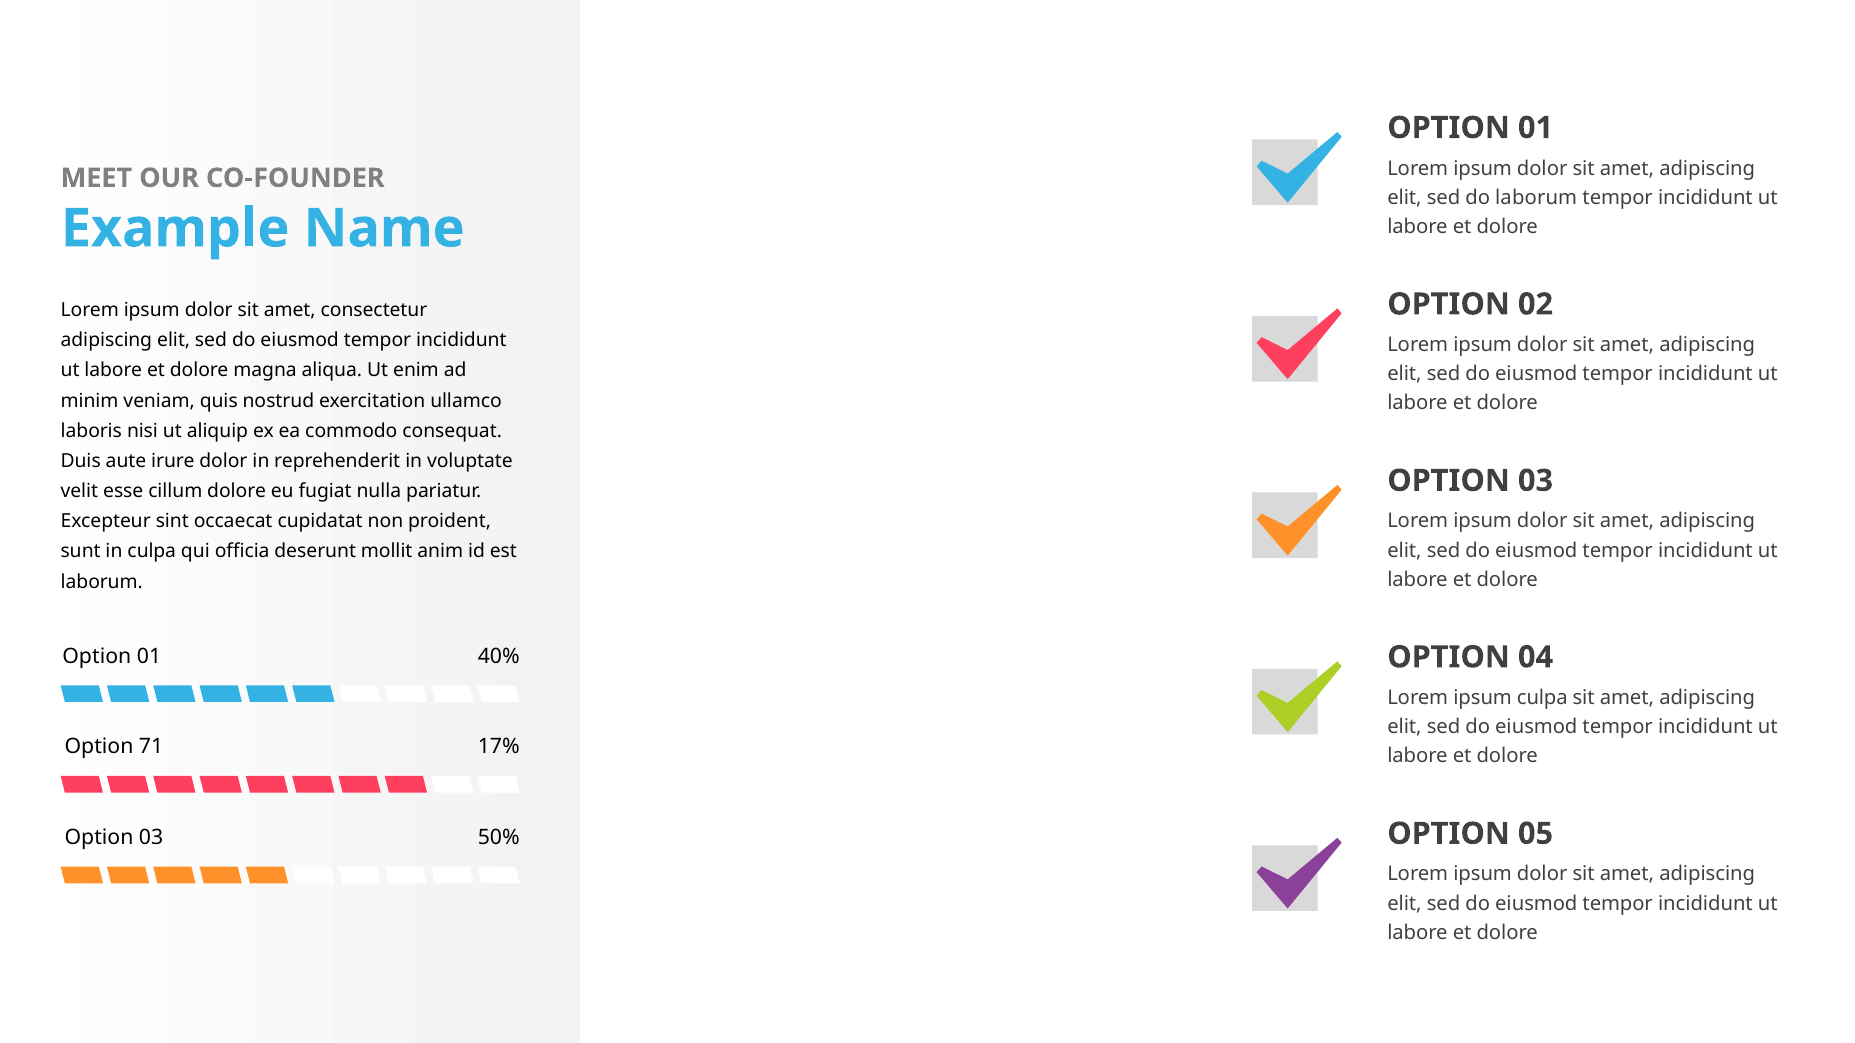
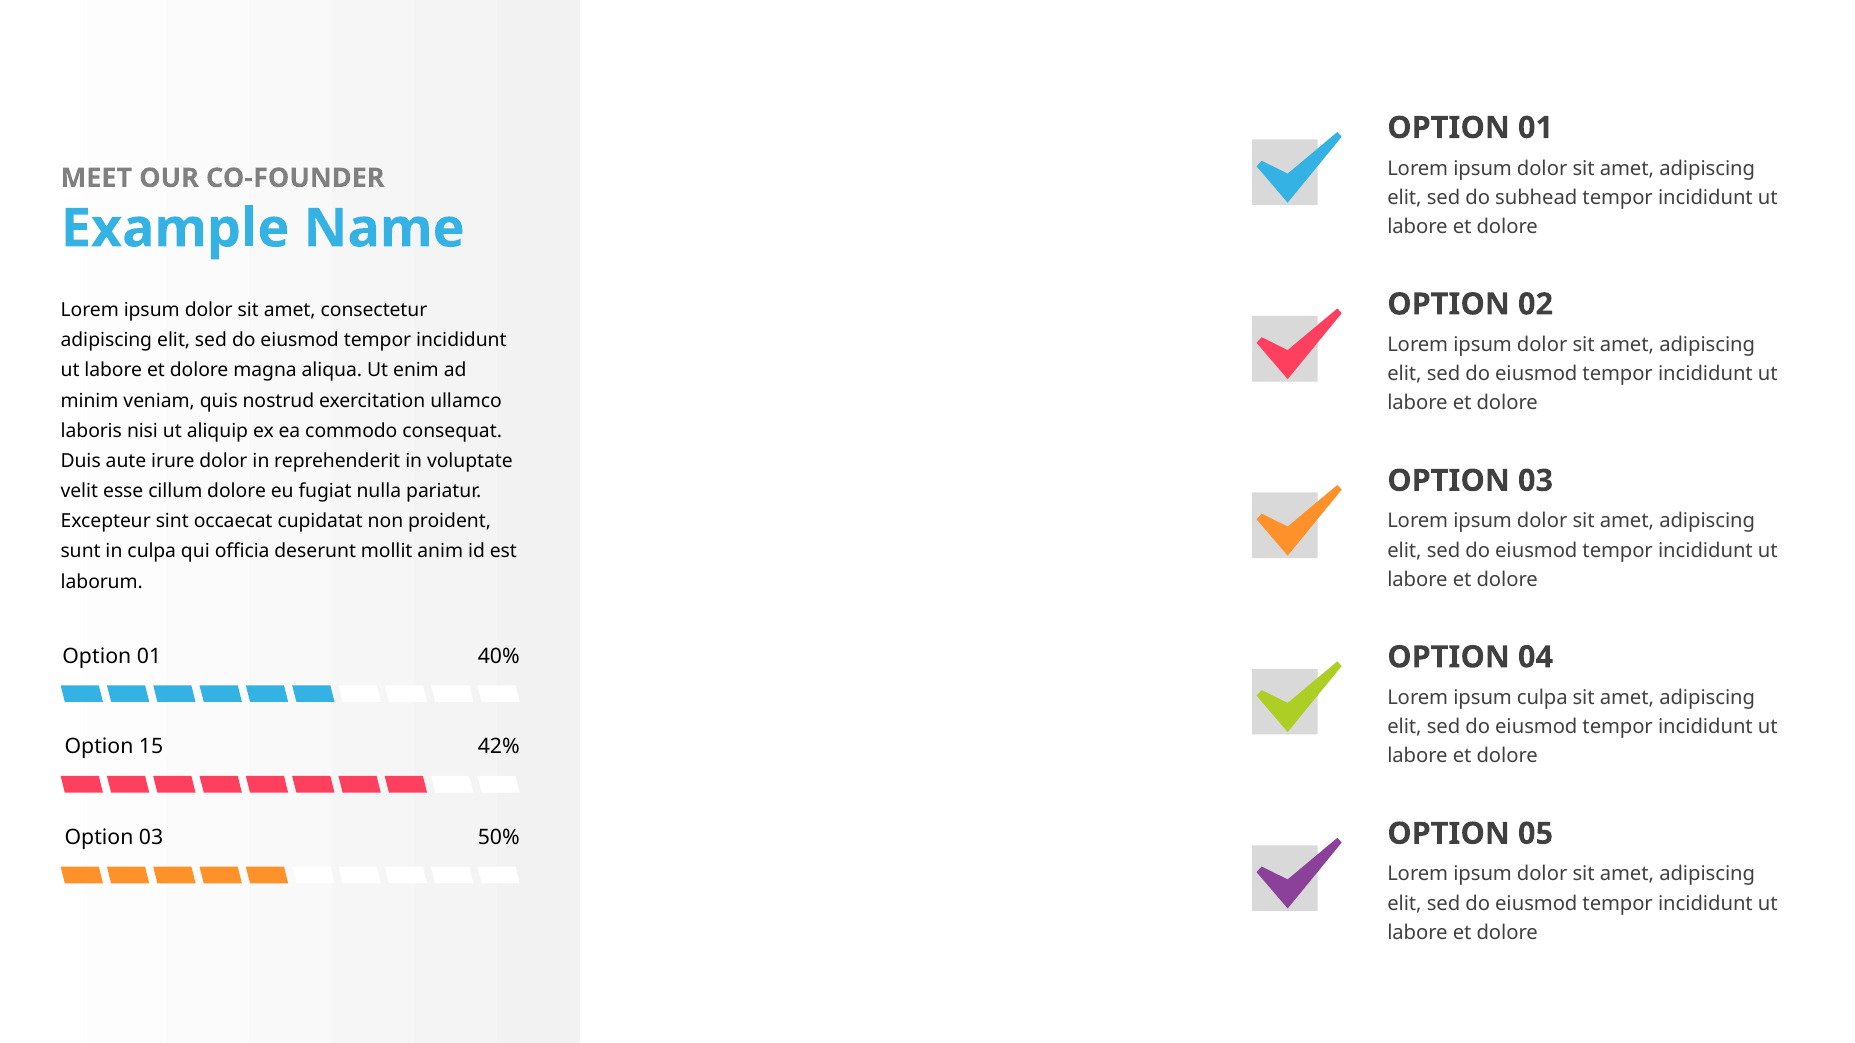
do laborum: laborum -> subhead
71: 71 -> 15
17%: 17% -> 42%
